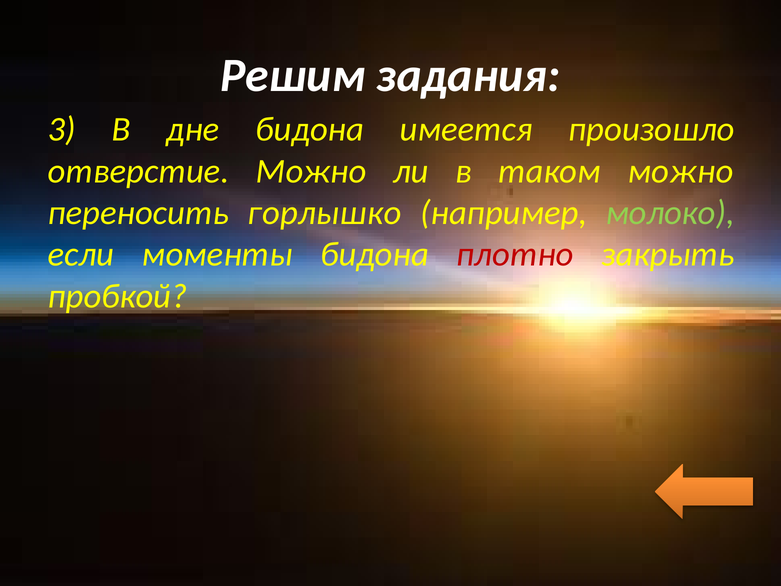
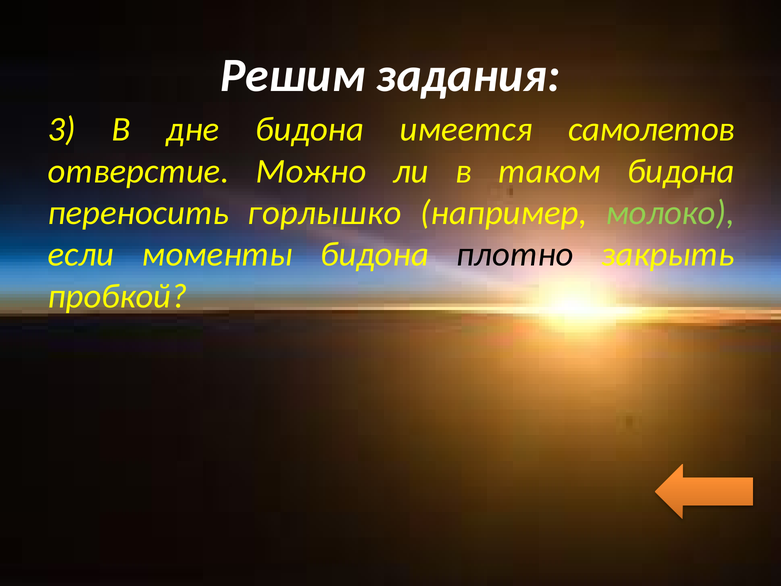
произошло: произошло -> самолетов
таком можно: можно -> бидона
плотно colour: red -> black
